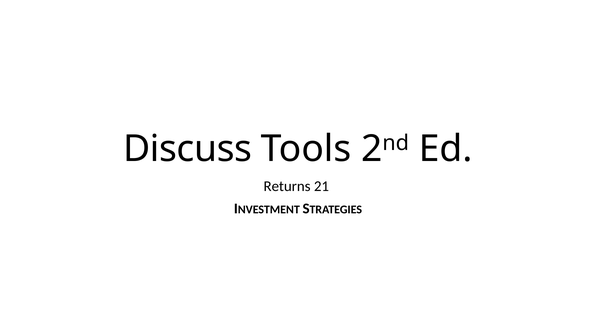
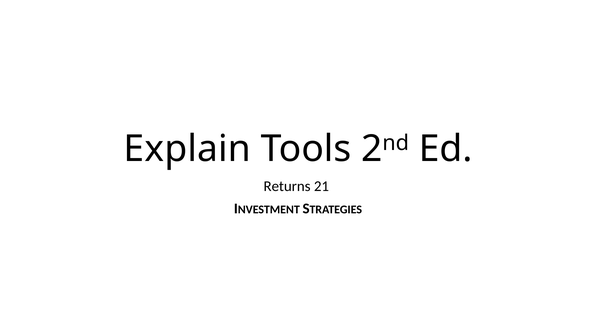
Discuss: Discuss -> Explain
